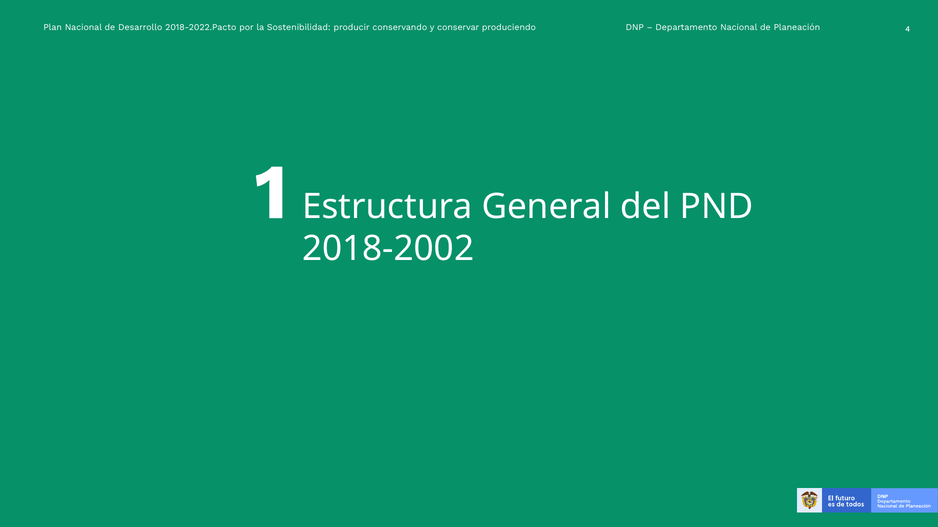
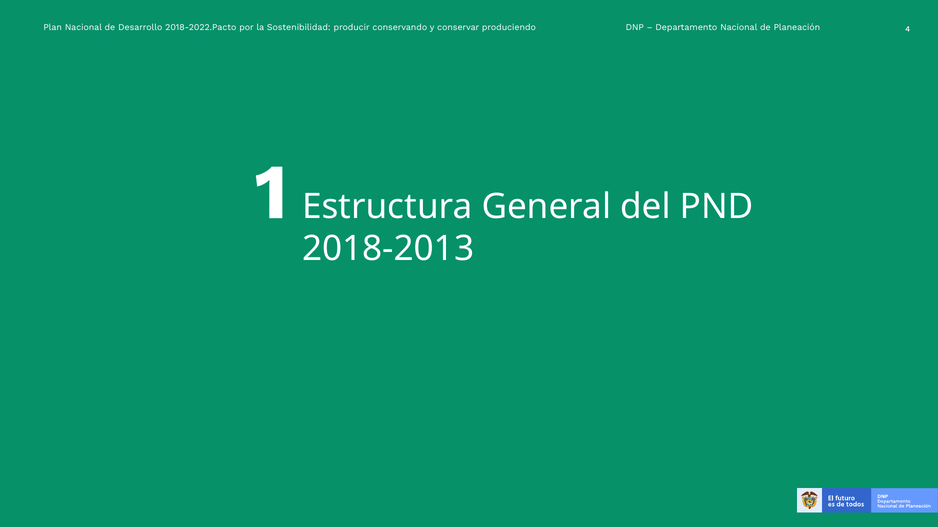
2018-2002: 2018-2002 -> 2018-2013
